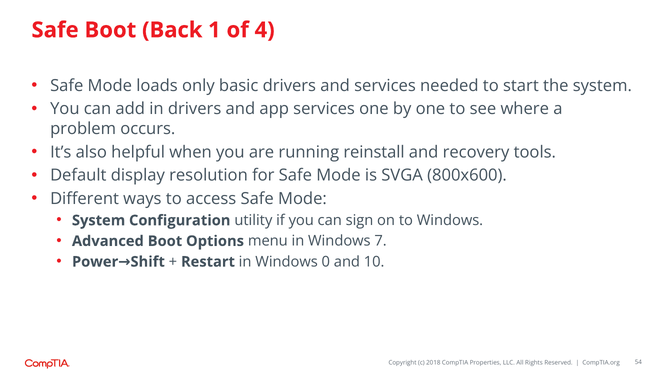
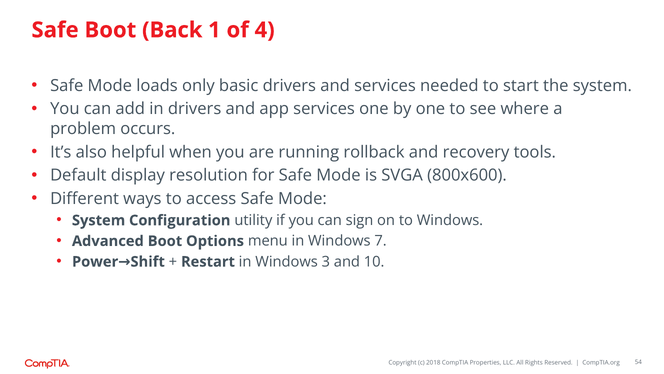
reinstall: reinstall -> rollback
0: 0 -> 3
